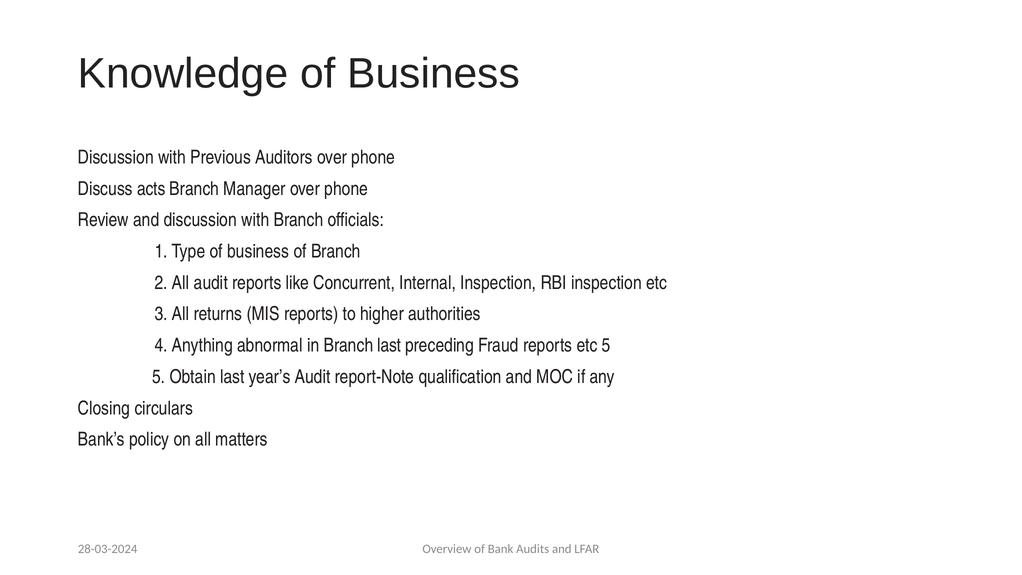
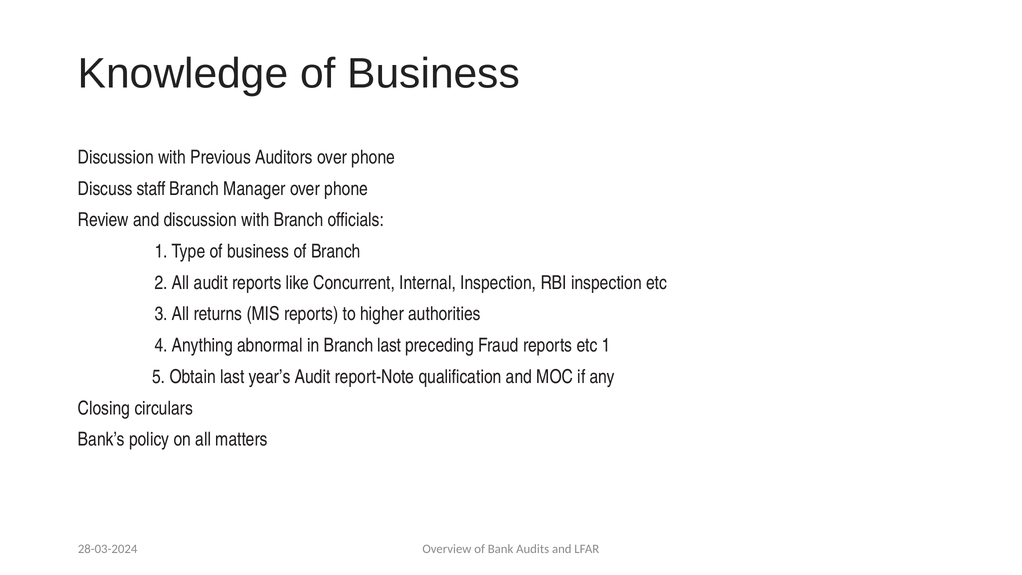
acts: acts -> staff
etc 5: 5 -> 1
